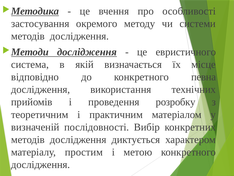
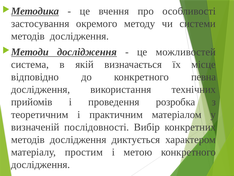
евристичного: евристичного -> можливостей
розробку: розробку -> розробка
